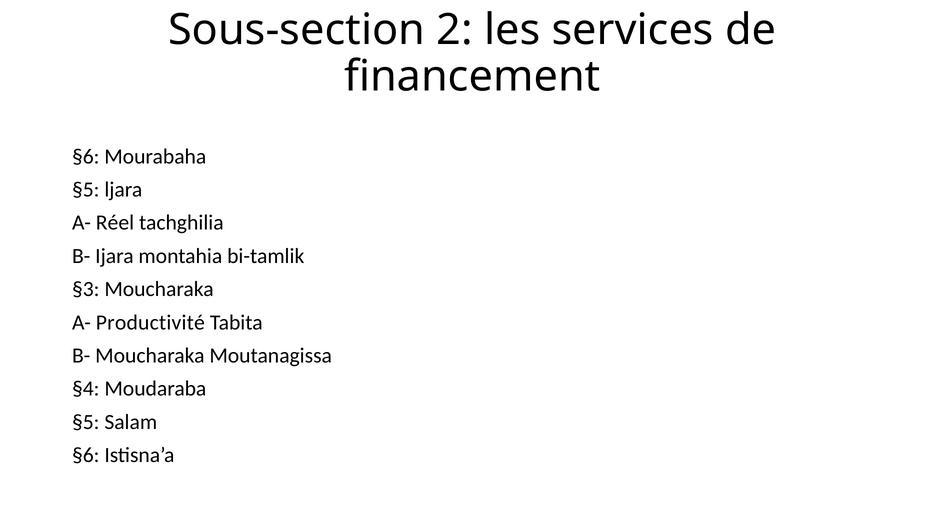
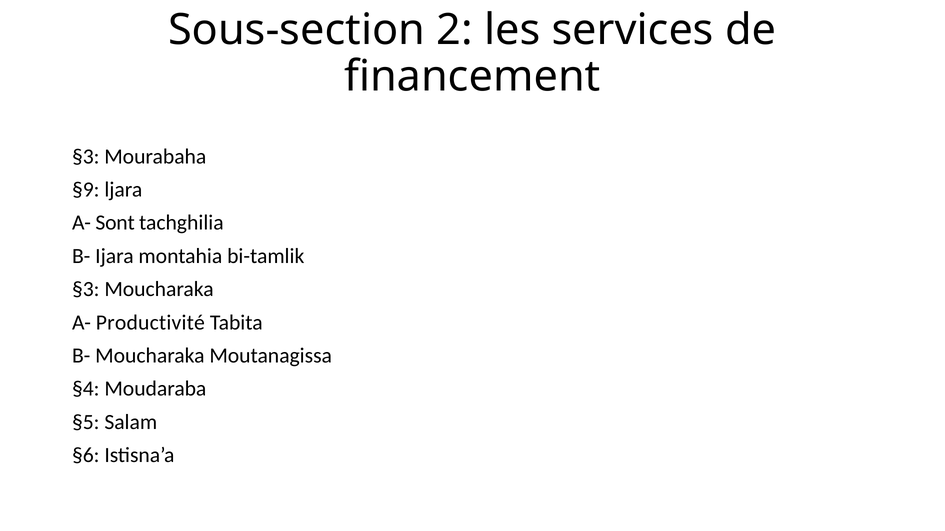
§6 at (86, 157): §6 -> §3
§5 at (86, 190): §5 -> §9
Réel: Réel -> Sont
